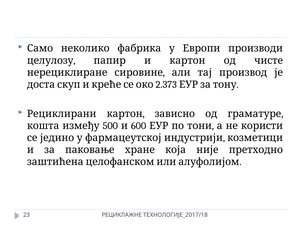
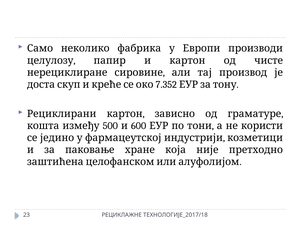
2.373: 2.373 -> 7.352
